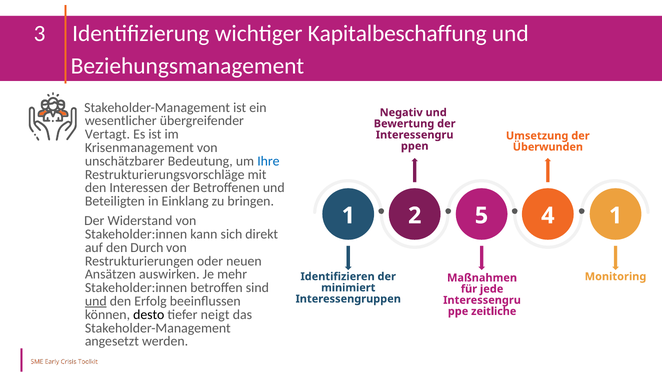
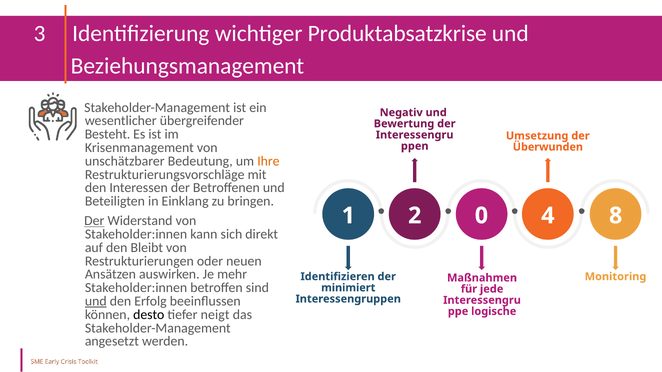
Kapitalbeschaffung: Kapitalbeschaffung -> Produktabsatzkrise
Vertagt: Vertagt -> Besteht
Ihre colour: blue -> orange
5: 5 -> 0
4 1: 1 -> 8
Der at (94, 221) underline: none -> present
Durch: Durch -> Bleibt
zeitliche: zeitliche -> logische
